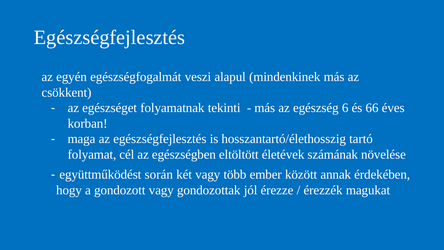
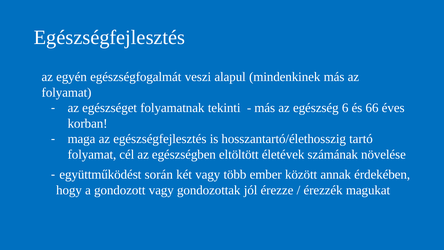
csökkent at (67, 92): csökkent -> folyamat
